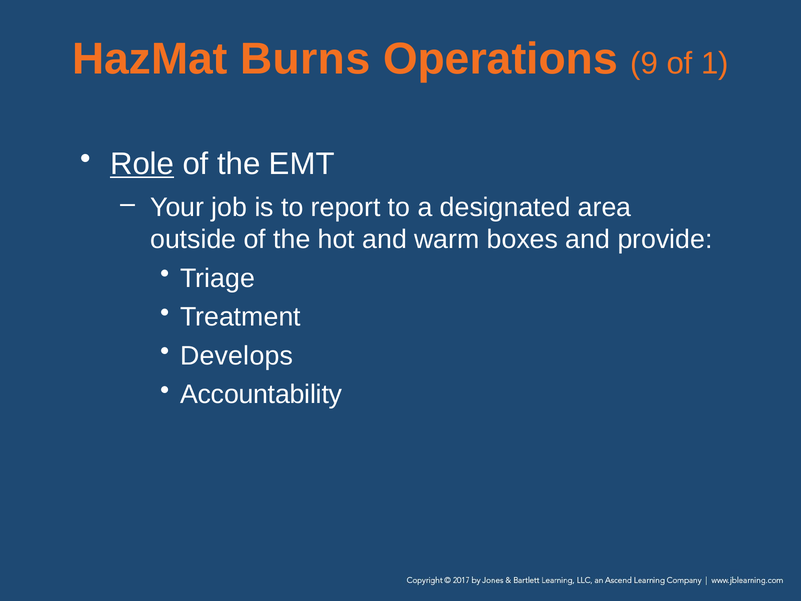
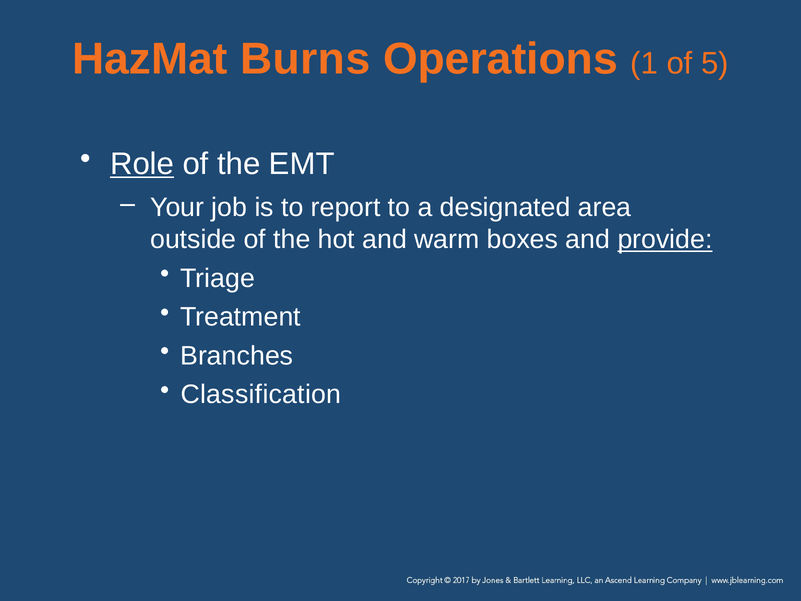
9: 9 -> 1
1: 1 -> 5
provide underline: none -> present
Develops: Develops -> Branches
Accountability: Accountability -> Classification
